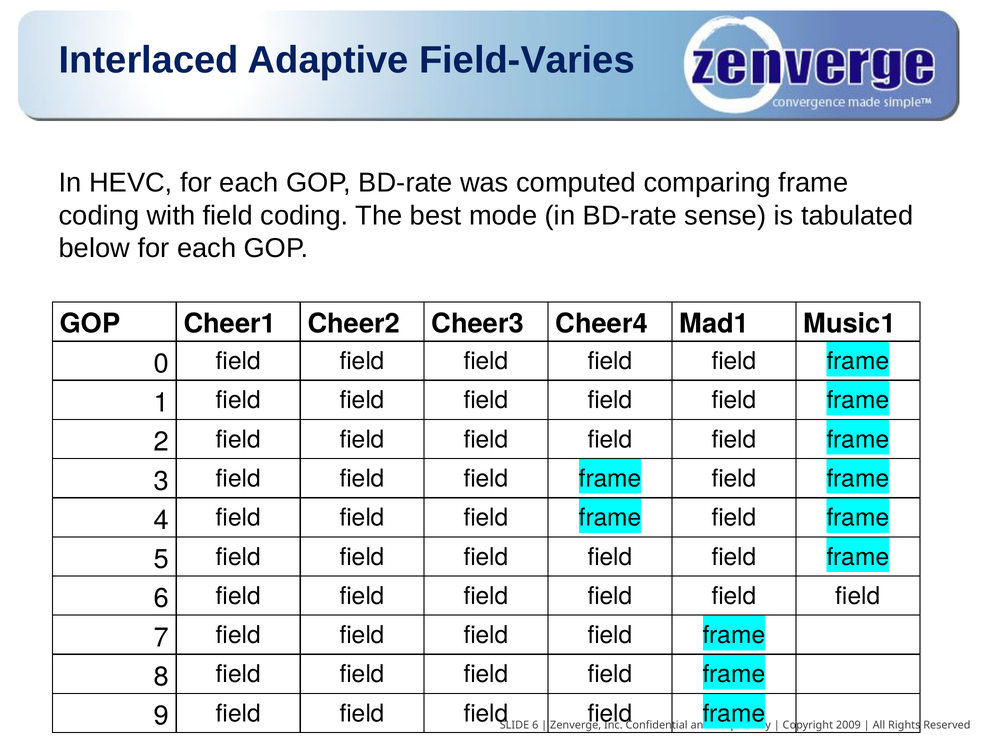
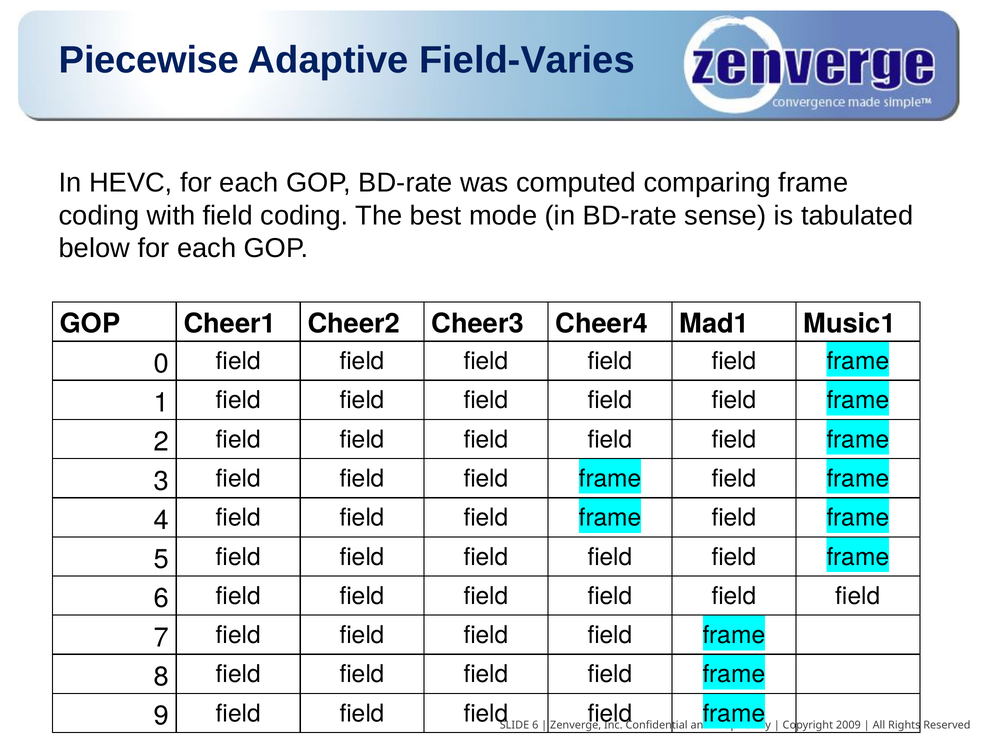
Interlaced: Interlaced -> Piecewise
